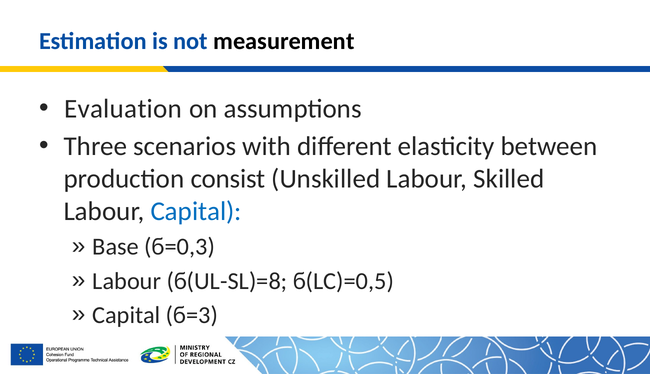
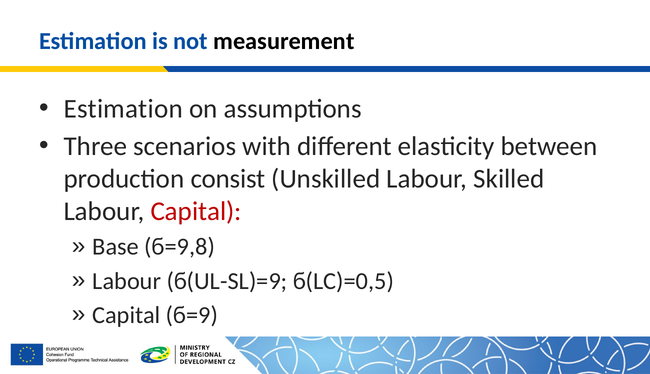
Evaluation at (123, 109): Evaluation -> Estimation
Capital at (196, 212) colour: blue -> red
ϭ=0,3: ϭ=0,3 -> ϭ=9,8
ϭ(UL-SL)=8: ϭ(UL-SL)=8 -> ϭ(UL-SL)=9
ϭ=3: ϭ=3 -> ϭ=9
